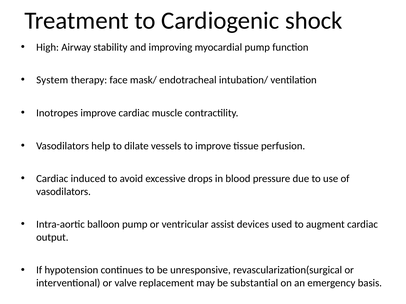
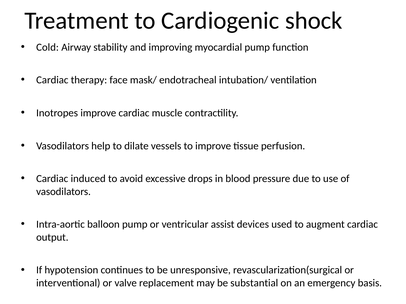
High: High -> Cold
System at (52, 80): System -> Cardiac
